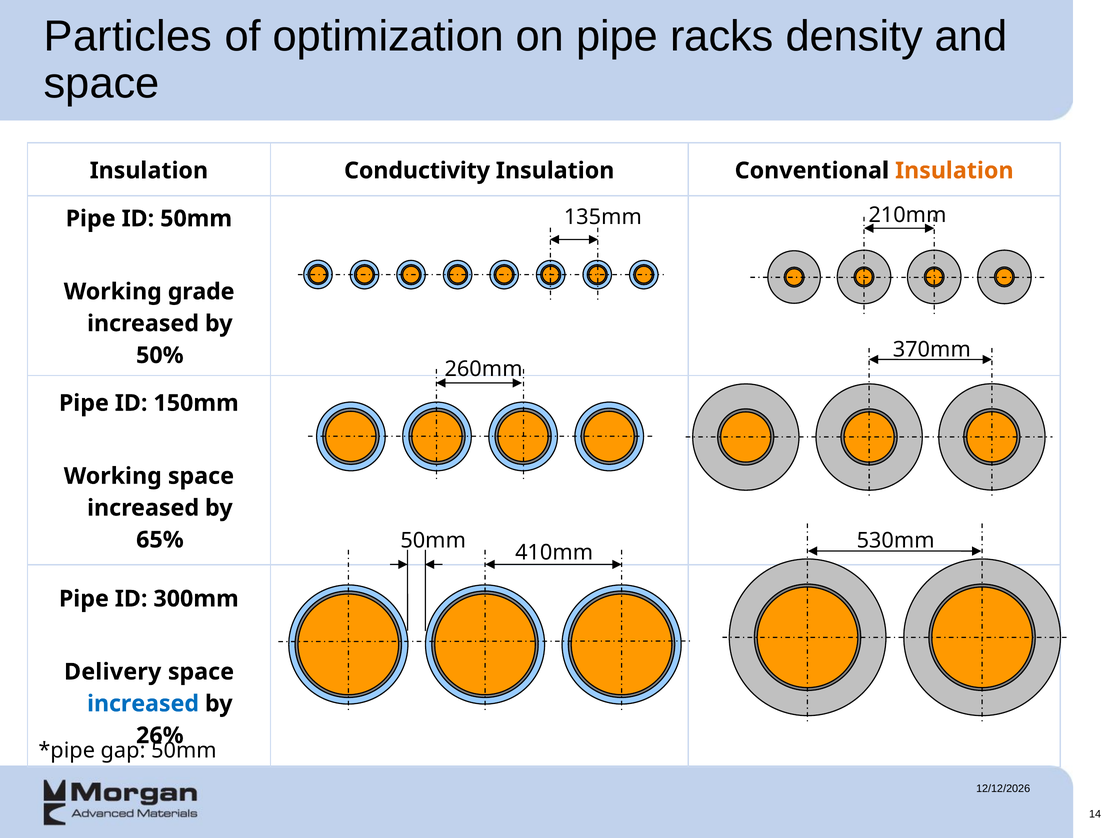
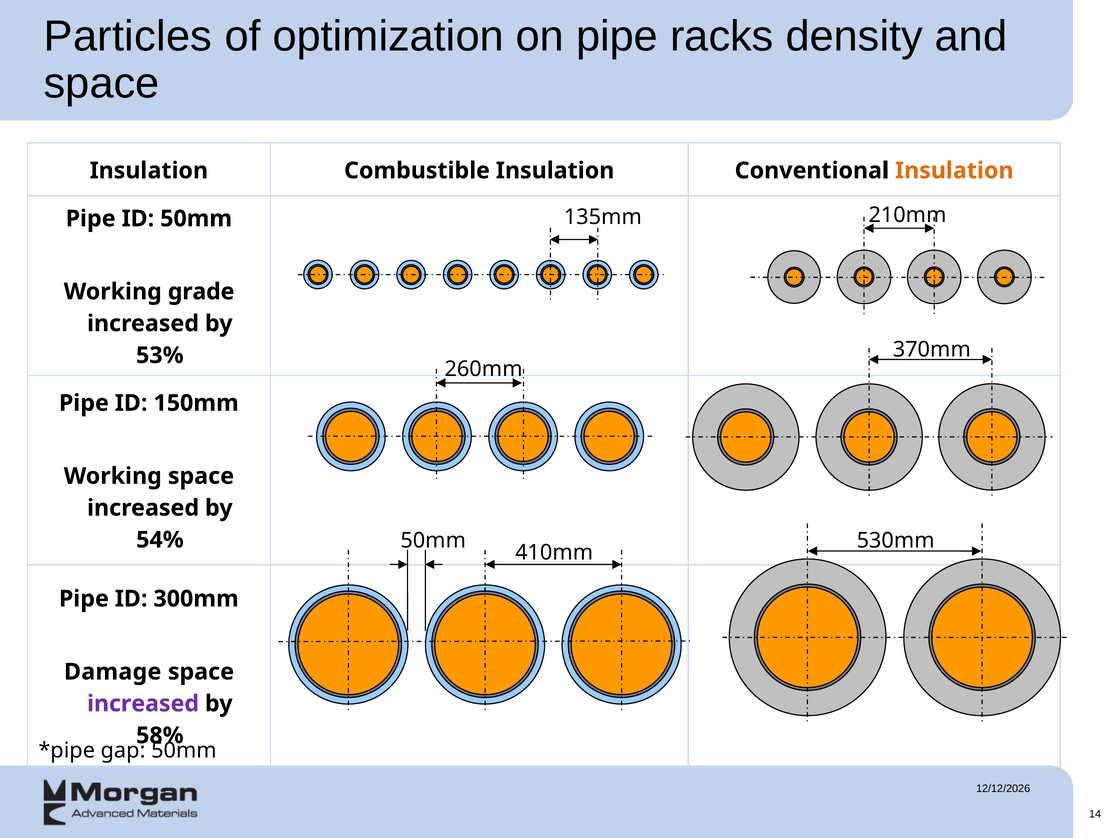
Conductivity: Conductivity -> Combustible
50%: 50% -> 53%
65%: 65% -> 54%
Delivery: Delivery -> Damage
increased at (143, 703) colour: blue -> purple
26%: 26% -> 58%
